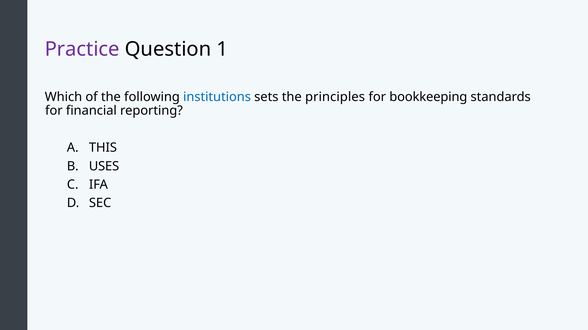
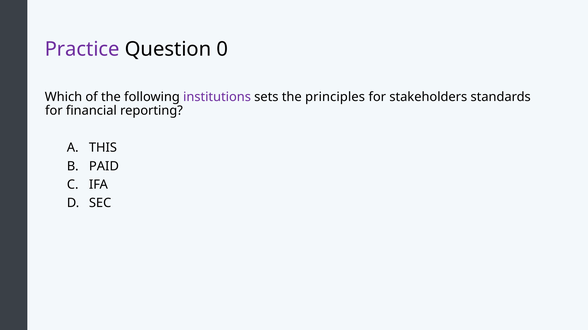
1: 1 -> 0
institutions colour: blue -> purple
bookkeeping: bookkeeping -> stakeholders
USES: USES -> PAID
